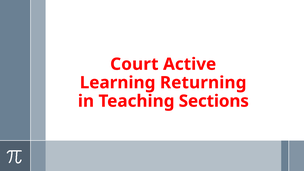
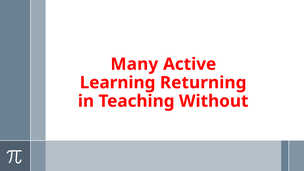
Court: Court -> Many
Sections: Sections -> Without
